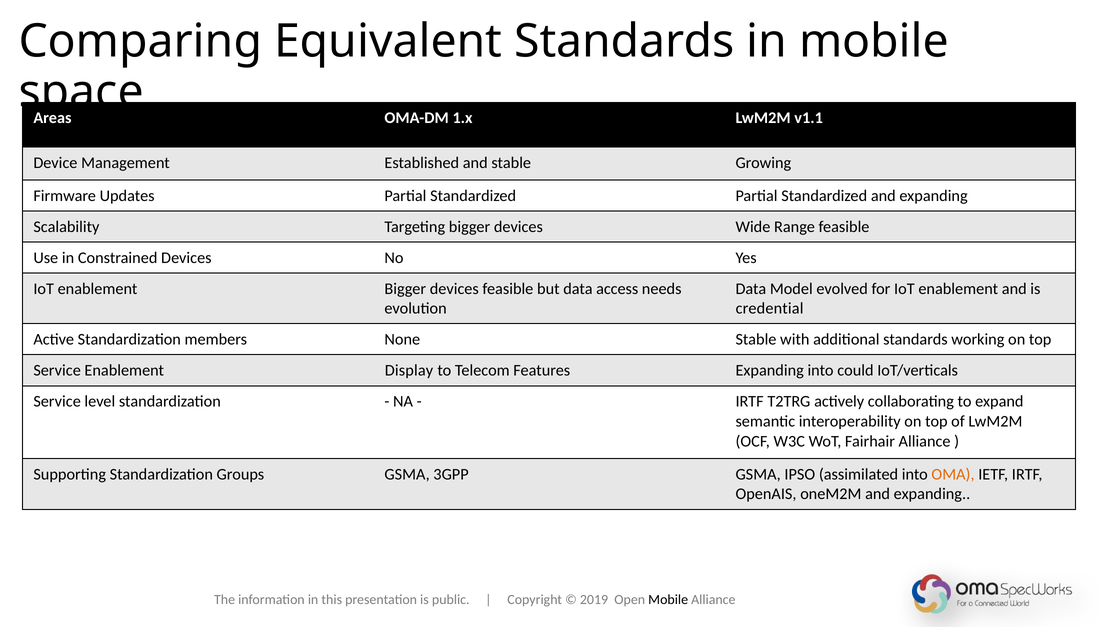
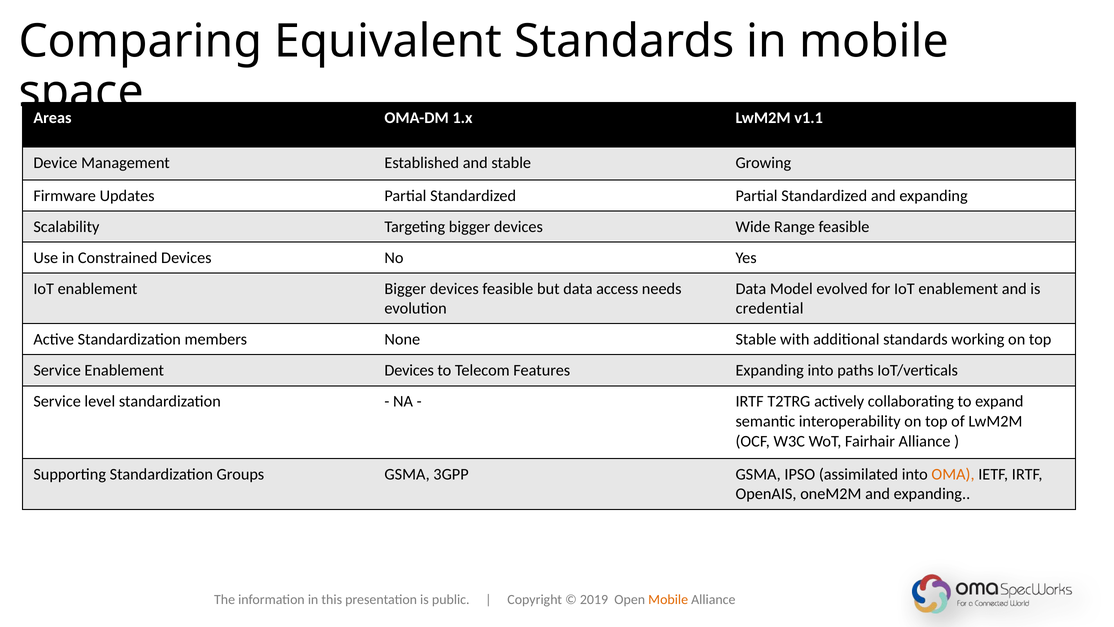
Enablement Display: Display -> Devices
could: could -> paths
Mobile at (668, 599) colour: black -> orange
